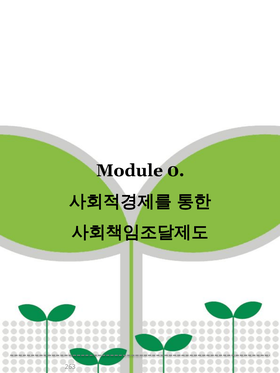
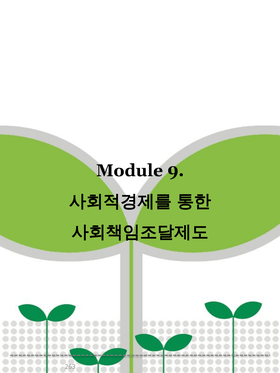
0: 0 -> 9
